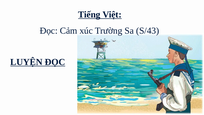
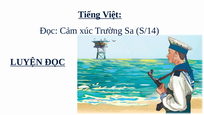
S/43: S/43 -> S/14
